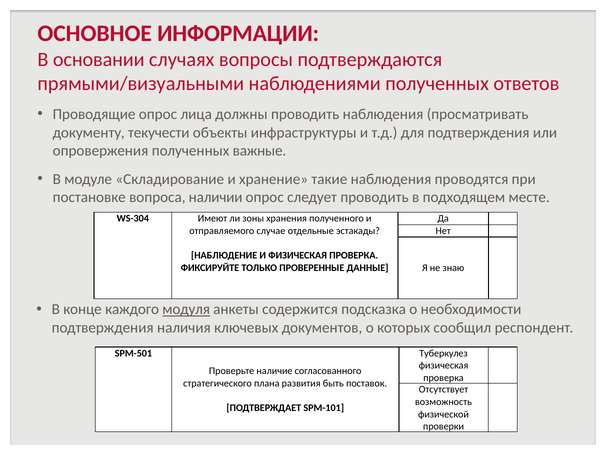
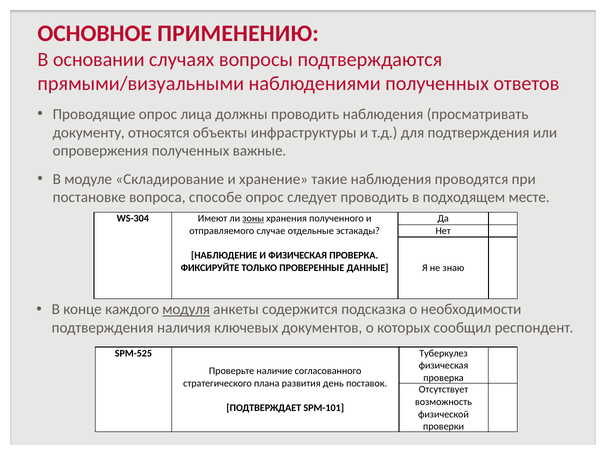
ИНФОРМАЦИИ: ИНФОРМАЦИИ -> ПРИМЕНЕНИЮ
текучести: текучести -> относятся
наличии: наличии -> способе
зоны underline: none -> present
SPM-501: SPM-501 -> SPM-525
быть: быть -> день
